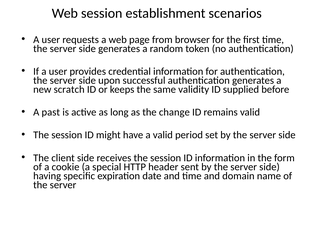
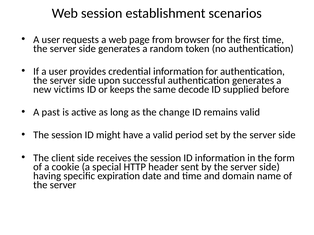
scratch: scratch -> victims
validity: validity -> decode
